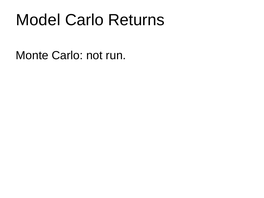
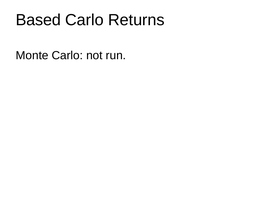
Model: Model -> Based
